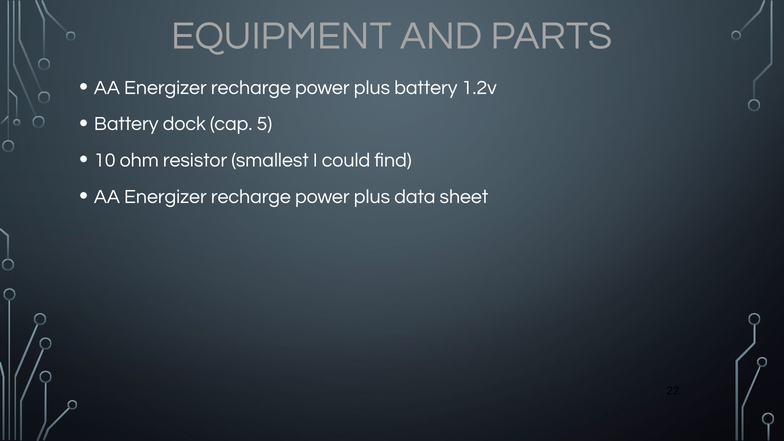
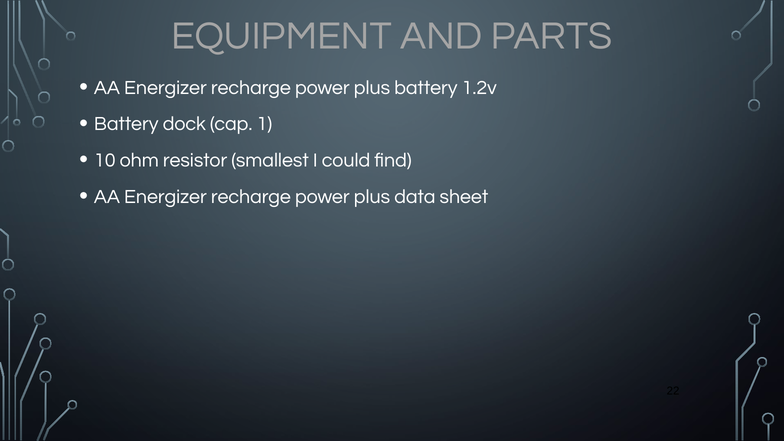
5: 5 -> 1
